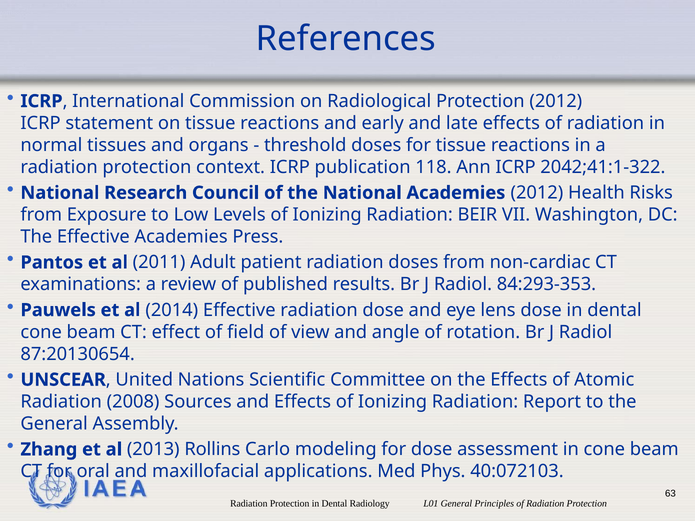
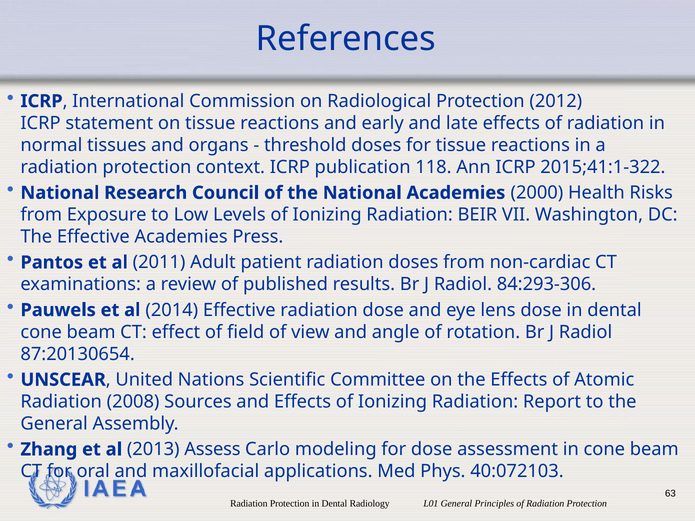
2042;41:1-322: 2042;41:1-322 -> 2015;41:1-322
Academies 2012: 2012 -> 2000
84:293-353: 84:293-353 -> 84:293-306
Rollins: Rollins -> Assess
